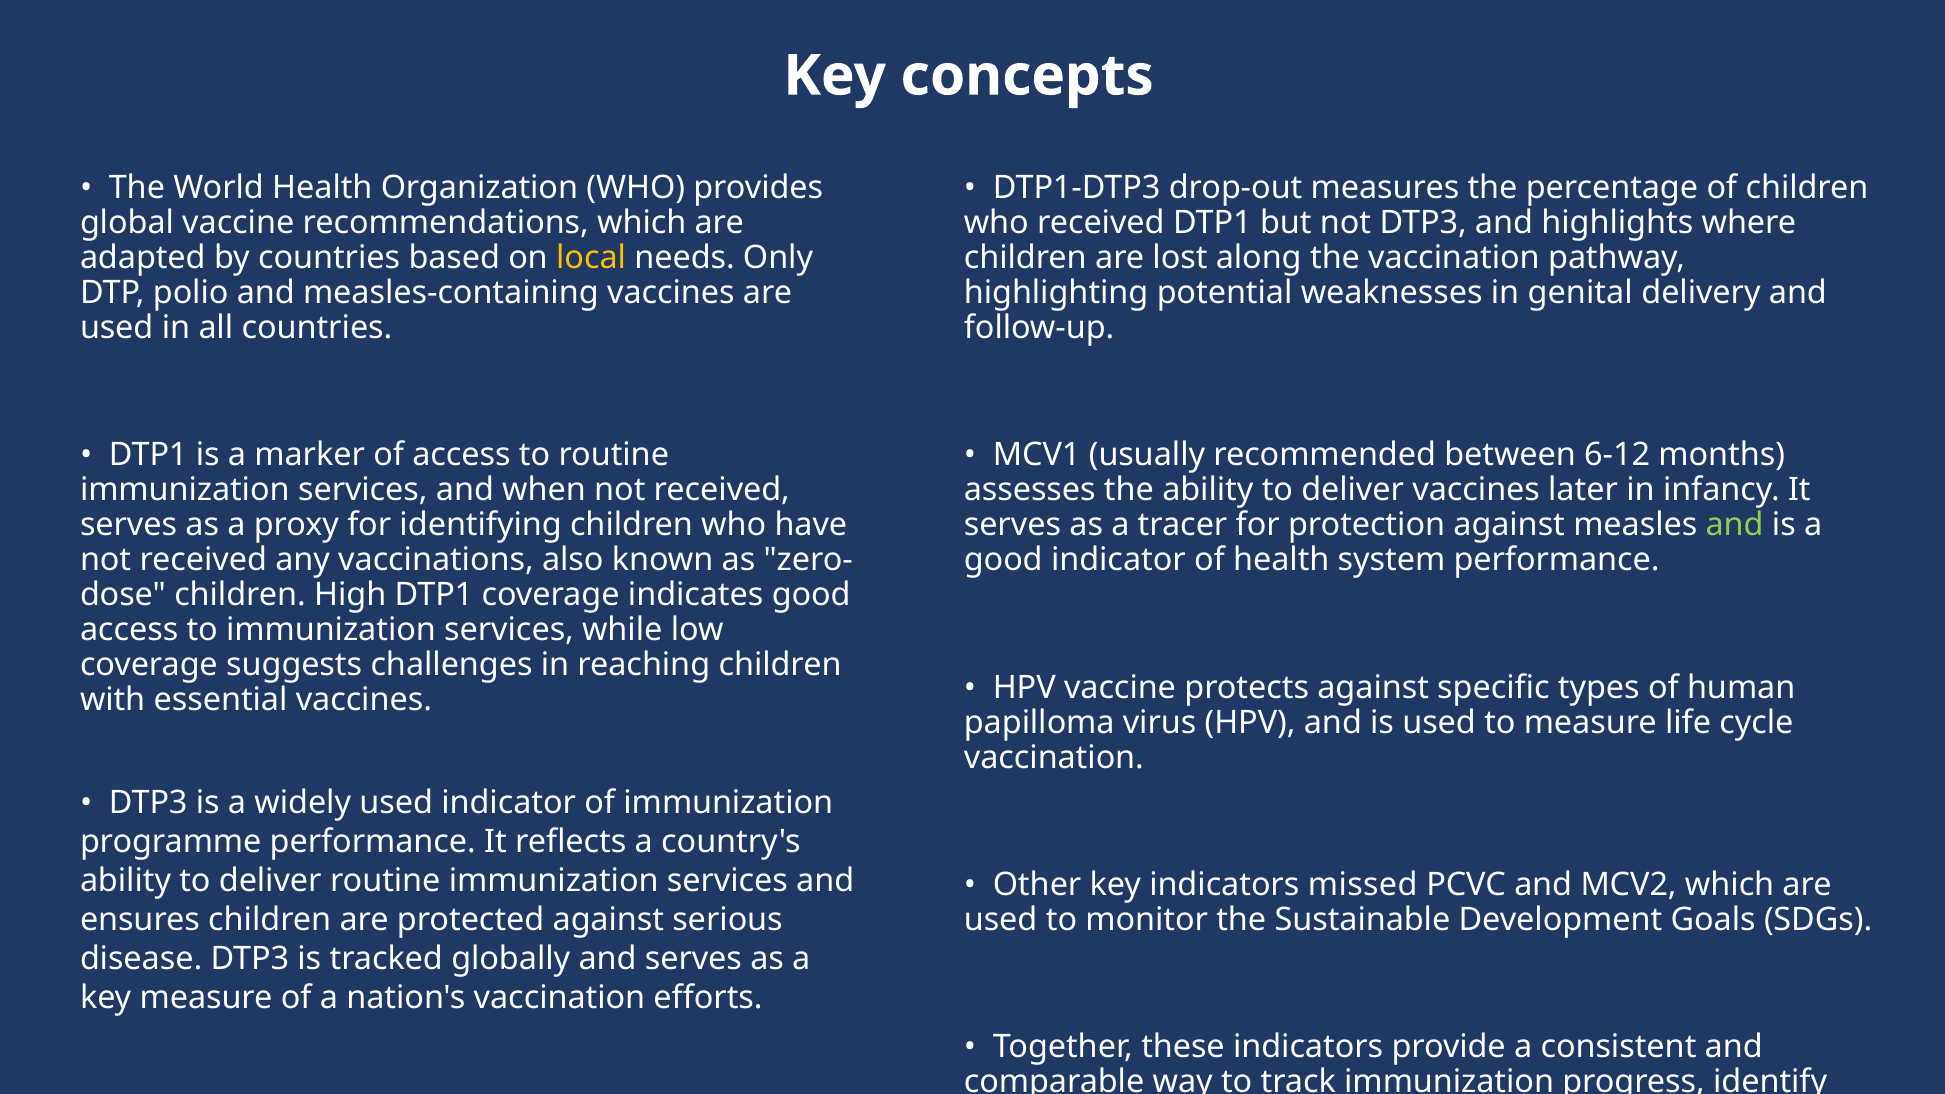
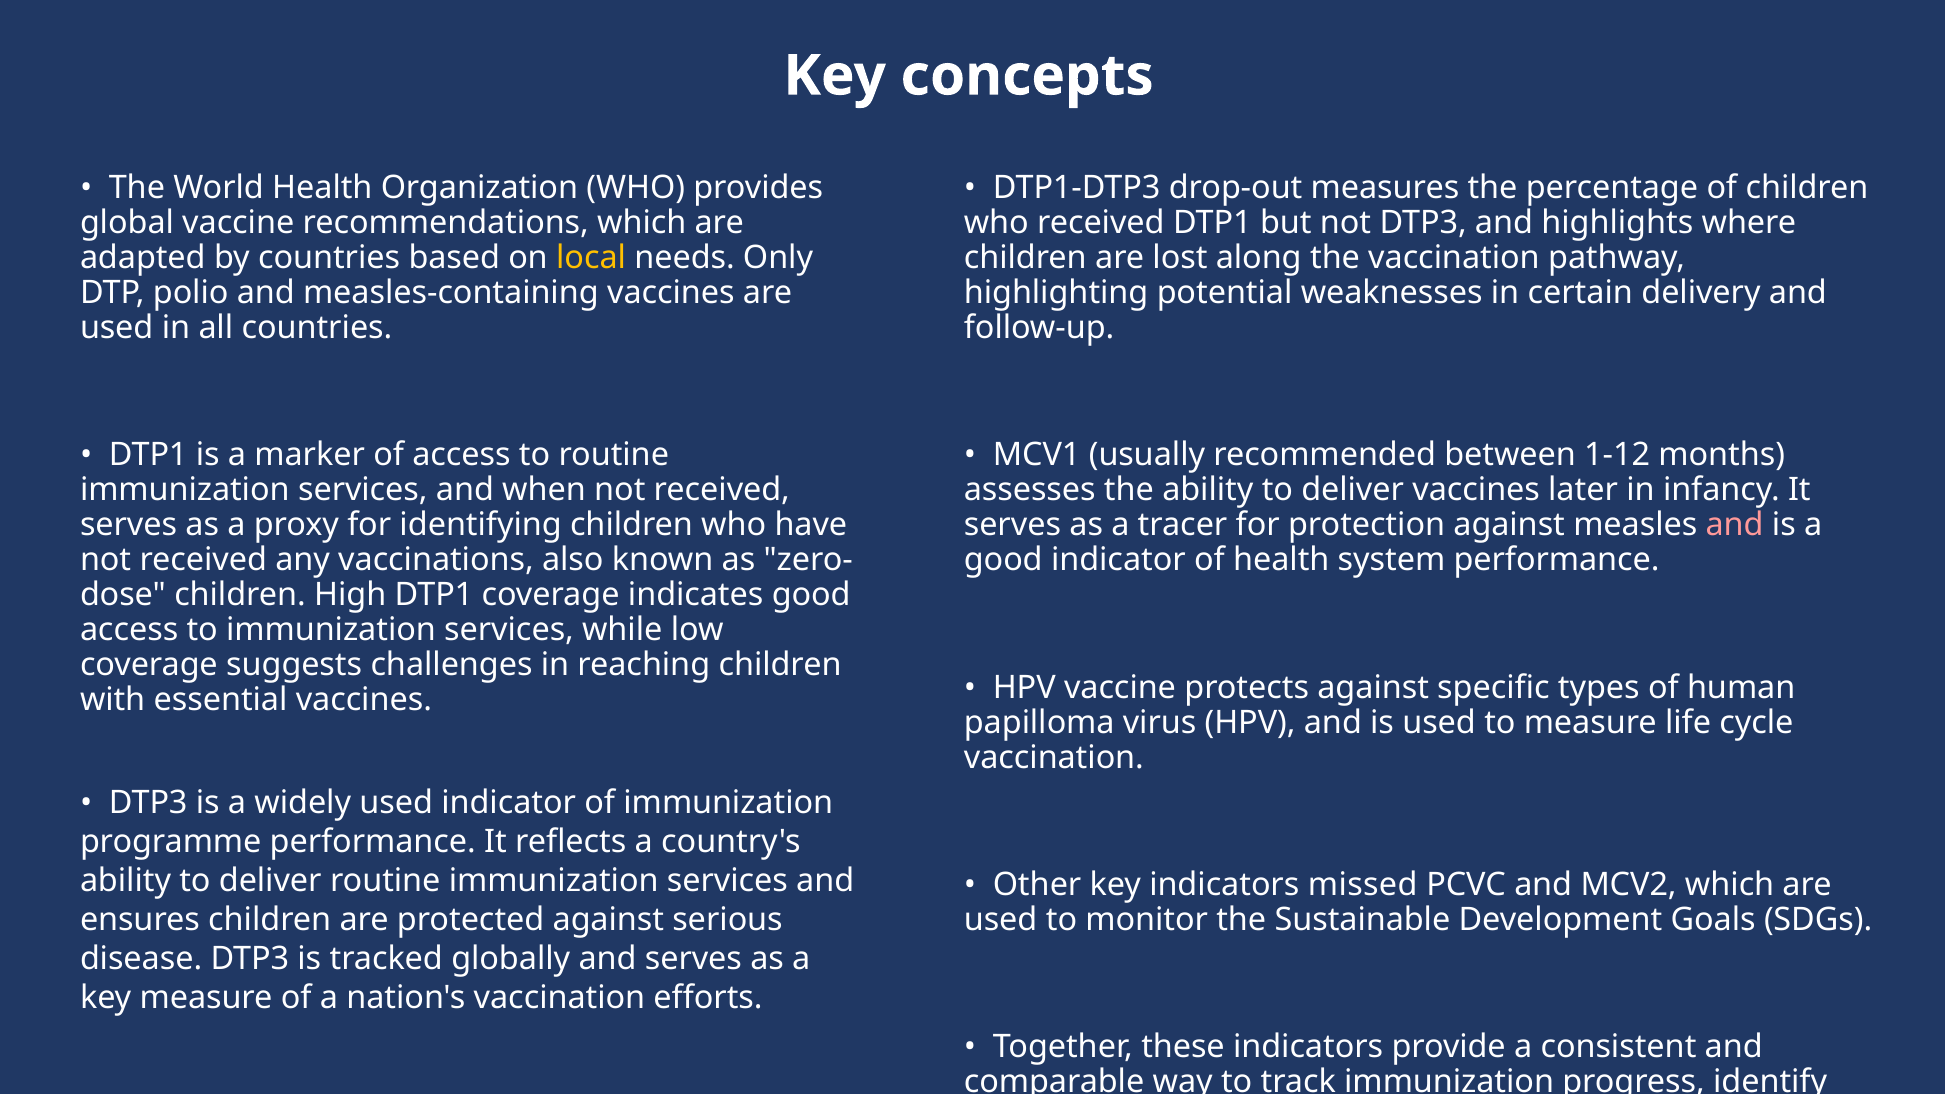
genital: genital -> certain
6-12: 6-12 -> 1-12
and at (1735, 525) colour: light green -> pink
